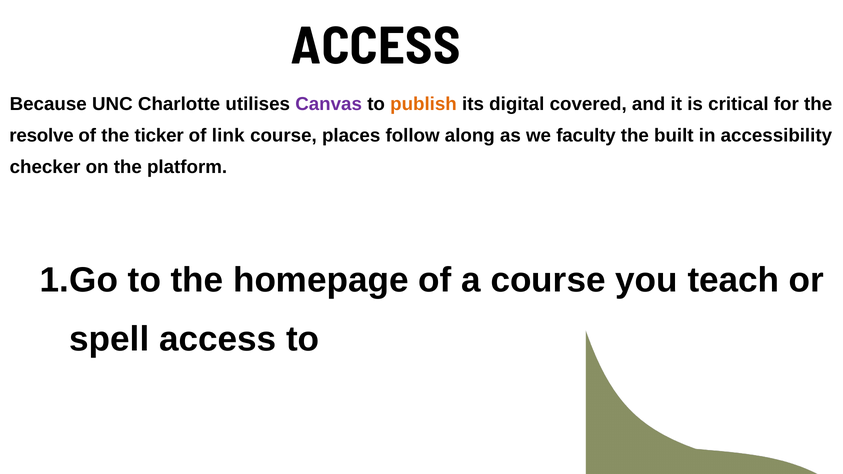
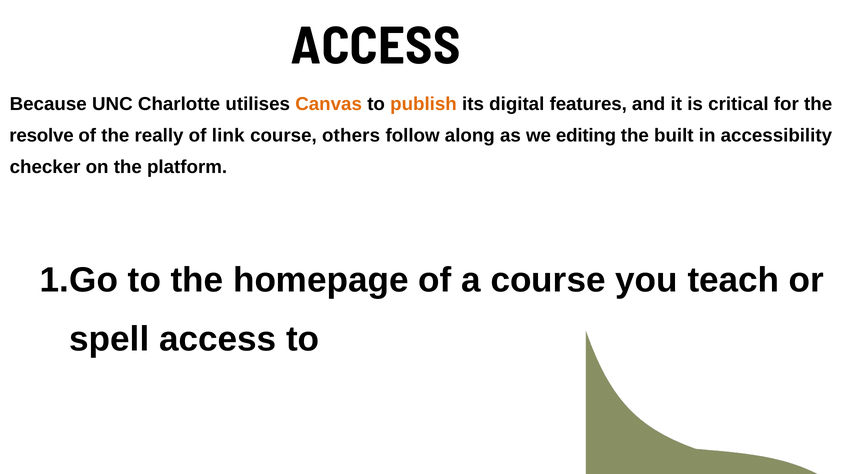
Canvas colour: purple -> orange
covered: covered -> features
ticker: ticker -> really
places: places -> others
faculty: faculty -> editing
